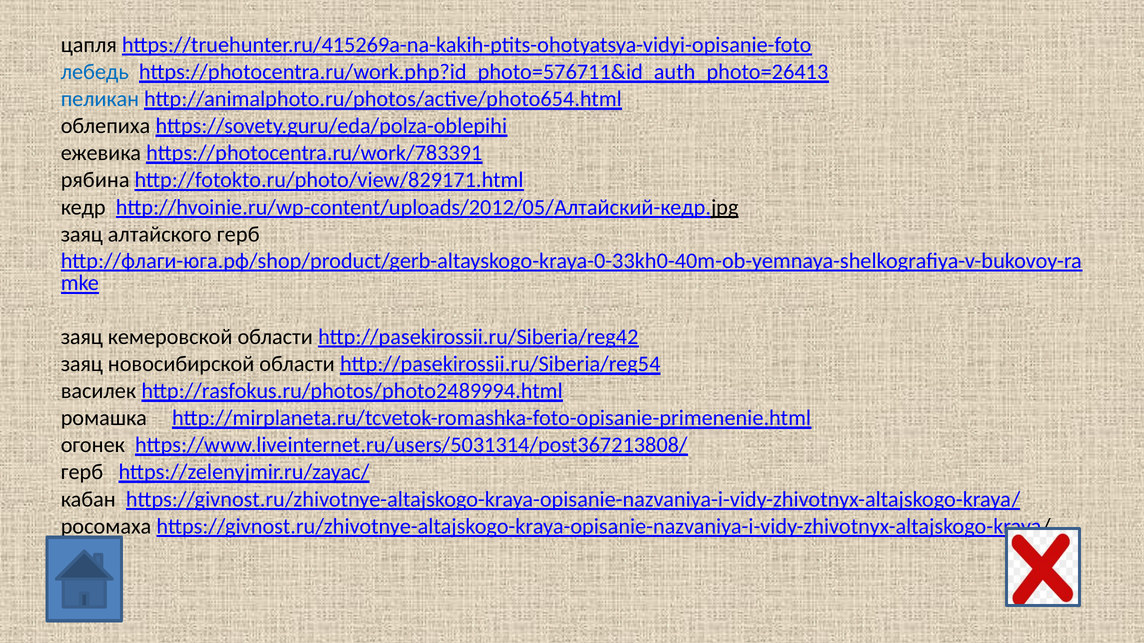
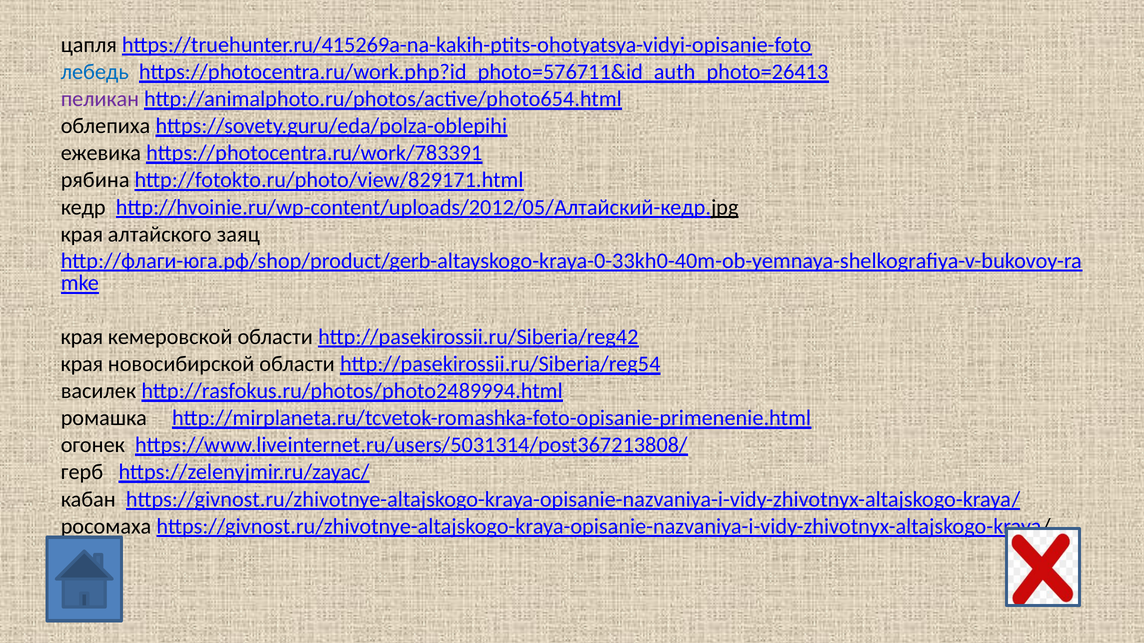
пеликан colour: blue -> purple
заяц at (82, 234): заяц -> края
алтайского герб: герб -> заяц
заяц at (82, 337): заяц -> края
заяц at (82, 364): заяц -> края
